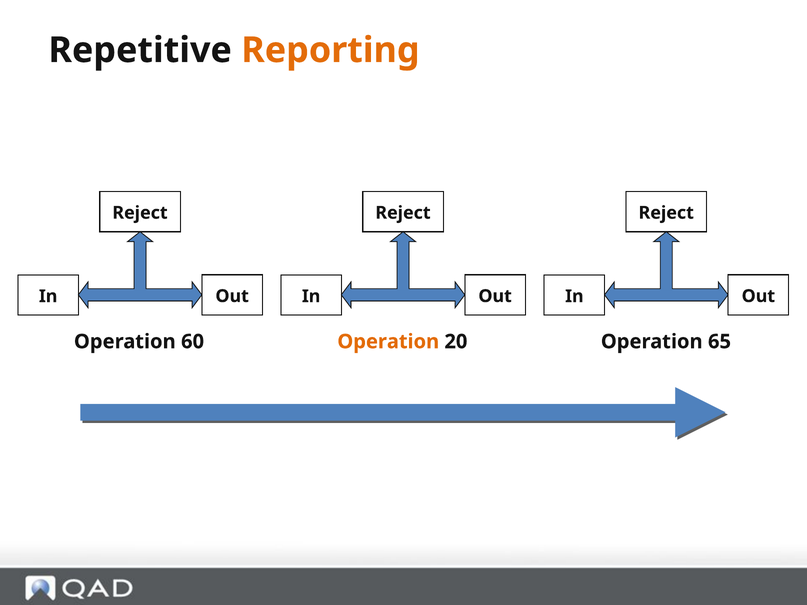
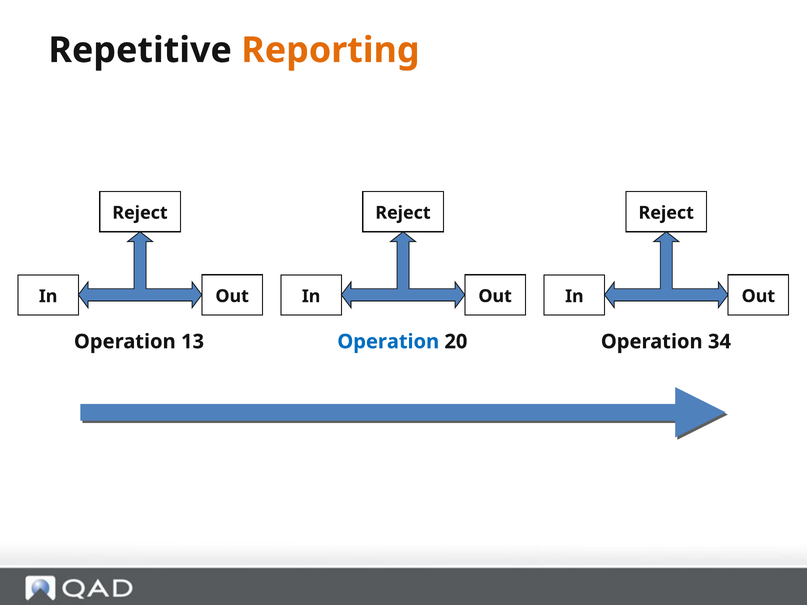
60: 60 -> 13
Operation at (388, 342) colour: orange -> blue
65: 65 -> 34
